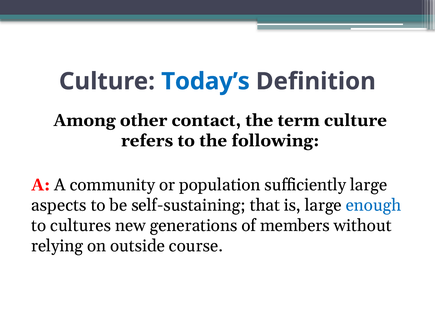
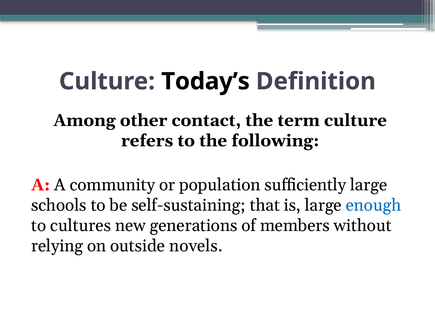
Today’s colour: blue -> black
aspects: aspects -> schools
course: course -> novels
